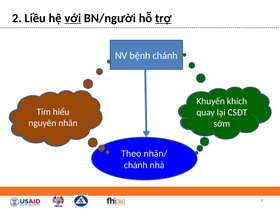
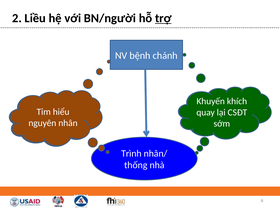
với underline: present -> none
Theo: Theo -> Trình
chánh at (136, 165): chánh -> thống
